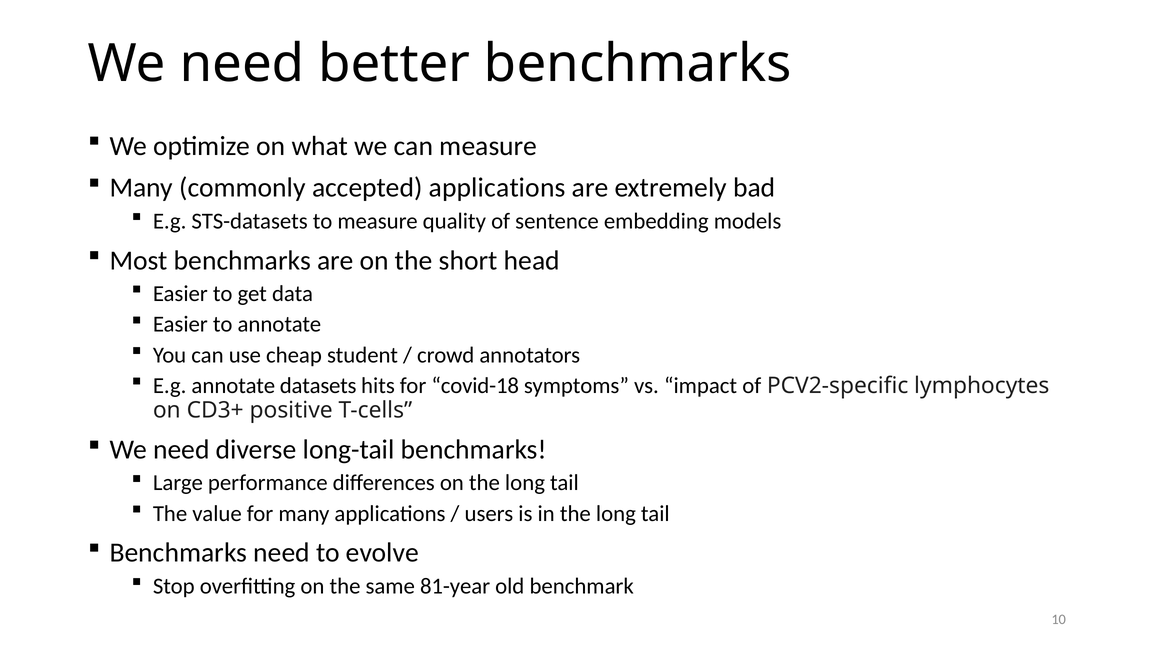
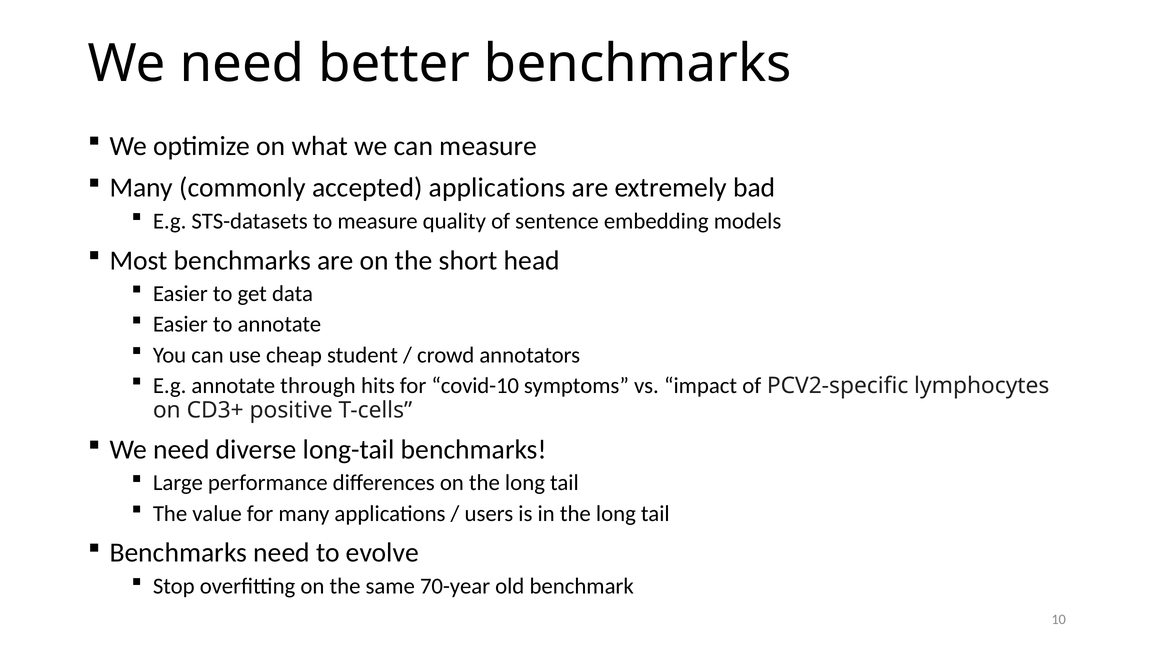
datasets: datasets -> through
covid-18: covid-18 -> covid-10
81-year: 81-year -> 70-year
